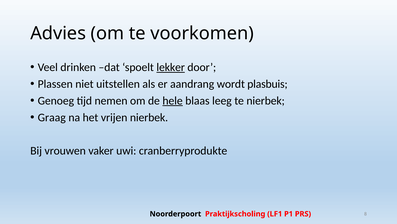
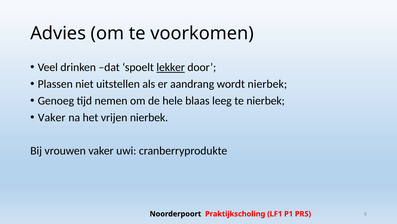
wordt plasbuis: plasbuis -> nierbek
hele underline: present -> none
Graag at (52, 117): Graag -> Vaker
